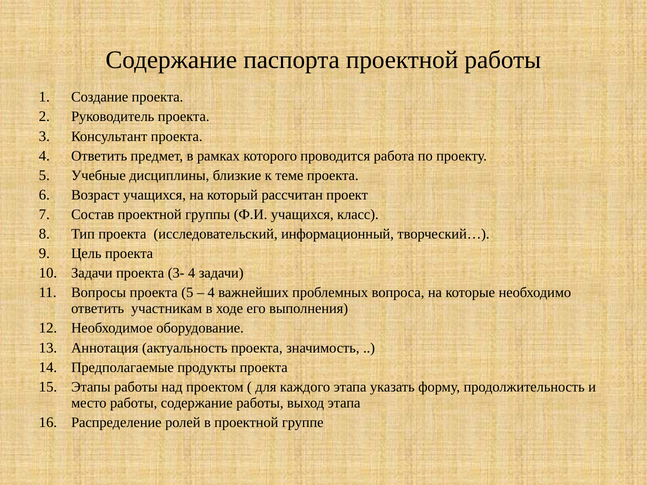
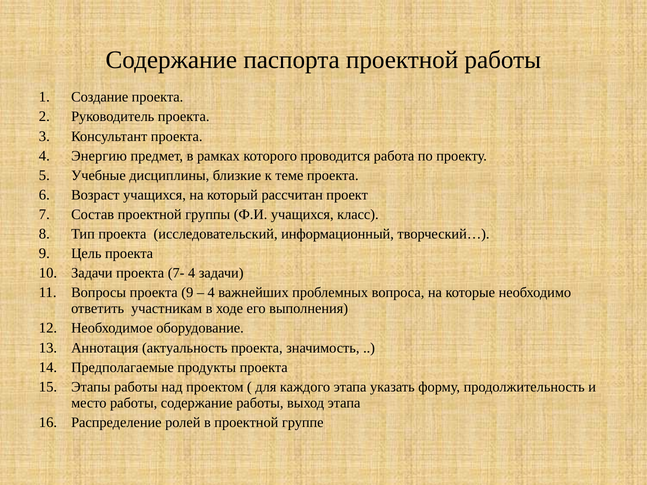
4 Ответить: Ответить -> Энергию
3-: 3- -> 7-
проекта 5: 5 -> 9
